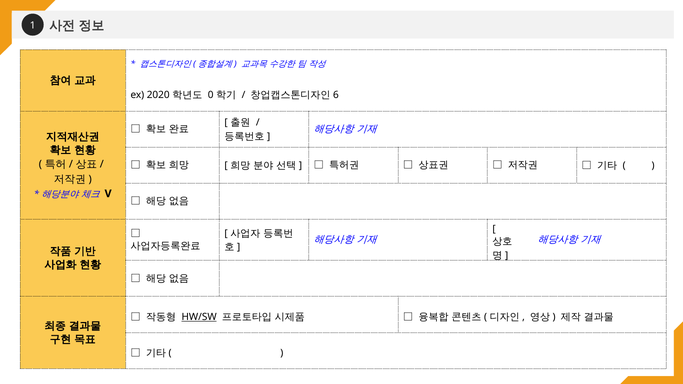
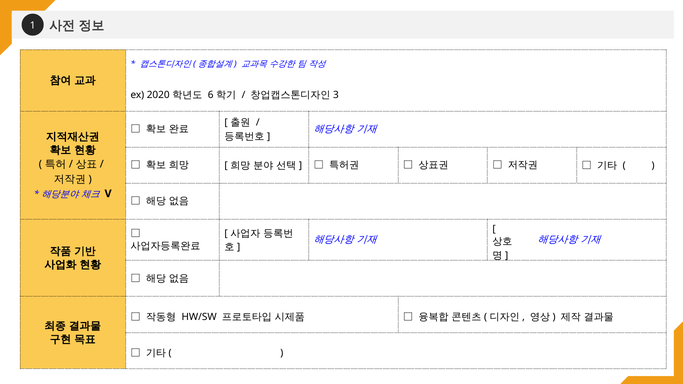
0: 0 -> 6
6: 6 -> 3
HW/SW underline: present -> none
